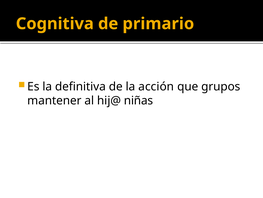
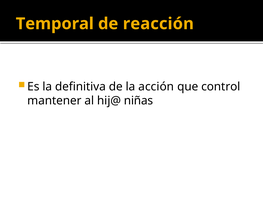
Cognitiva: Cognitiva -> Temporal
primario: primario -> reacción
grupos: grupos -> control
